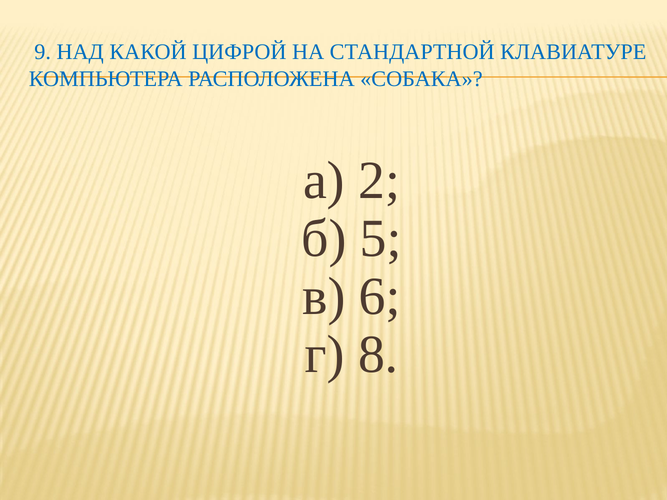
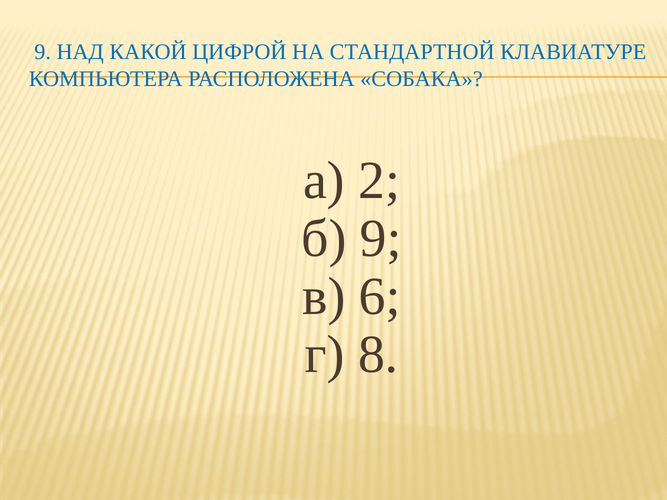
б 5: 5 -> 9
